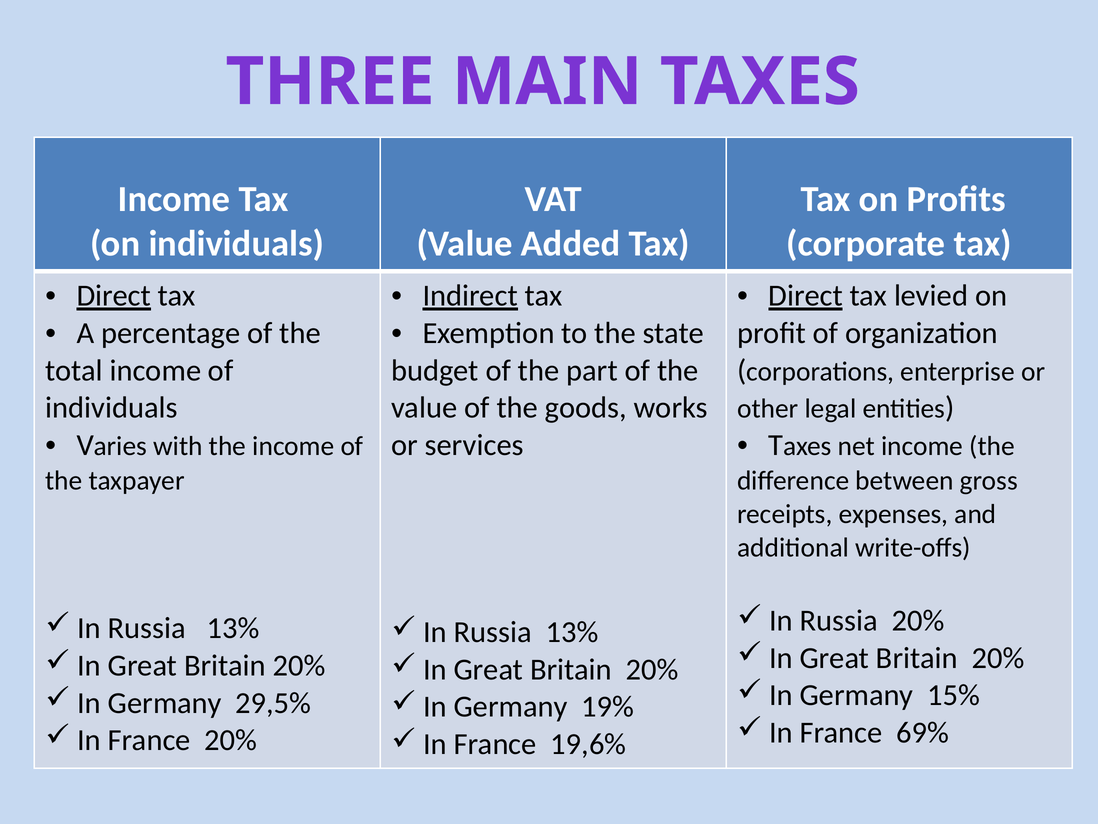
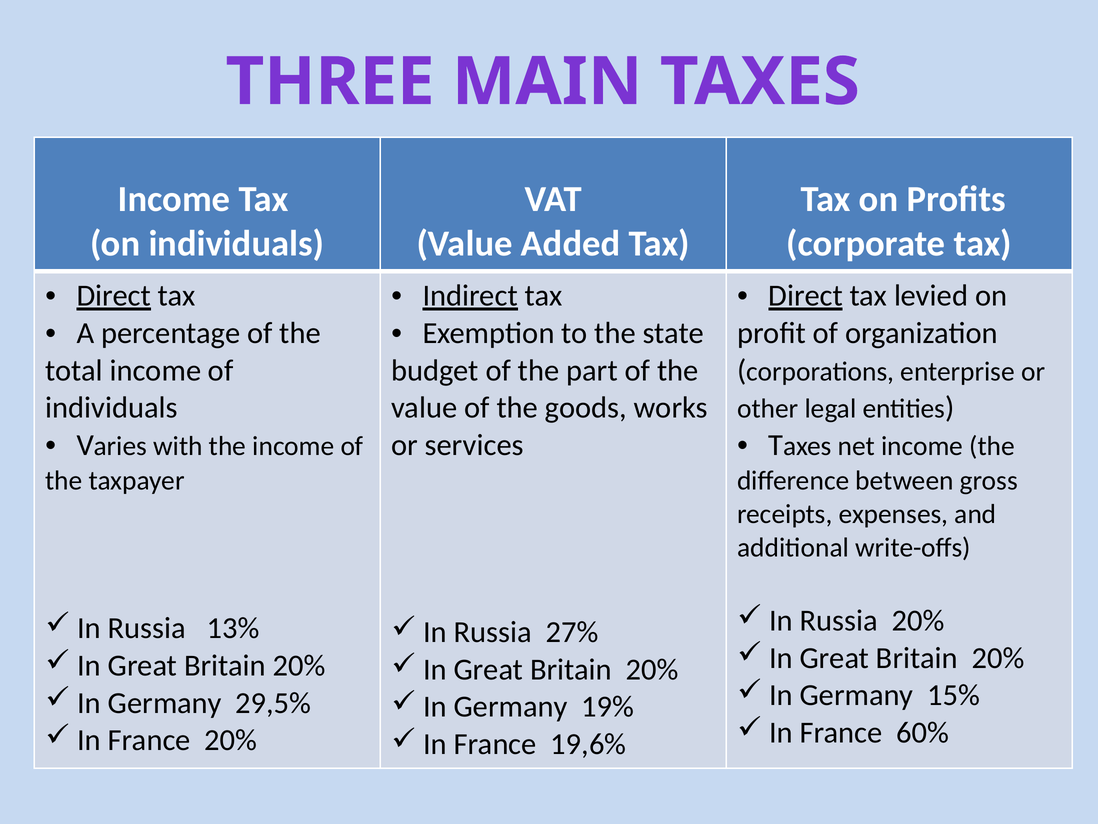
13% at (572, 632): 13% -> 27%
69%: 69% -> 60%
